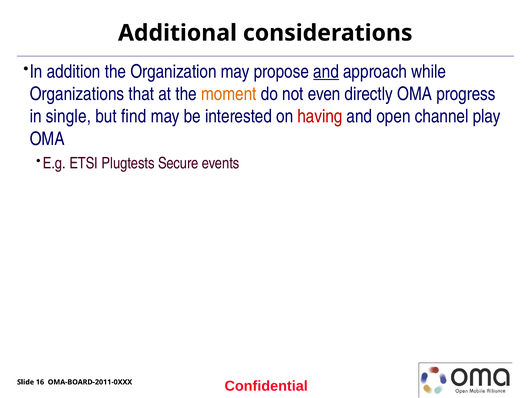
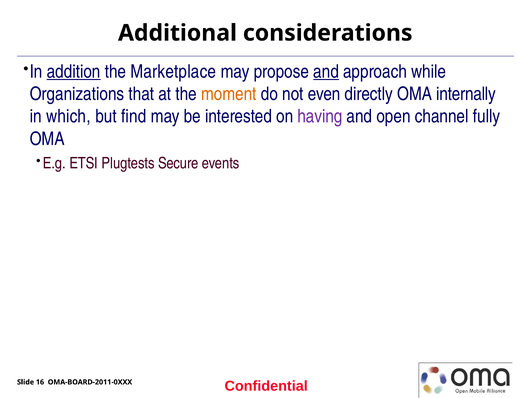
addition underline: none -> present
Organization: Organization -> Marketplace
progress: progress -> internally
single: single -> which
having colour: red -> purple
play: play -> fully
